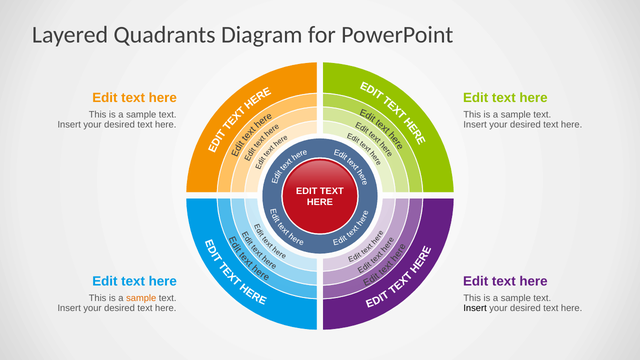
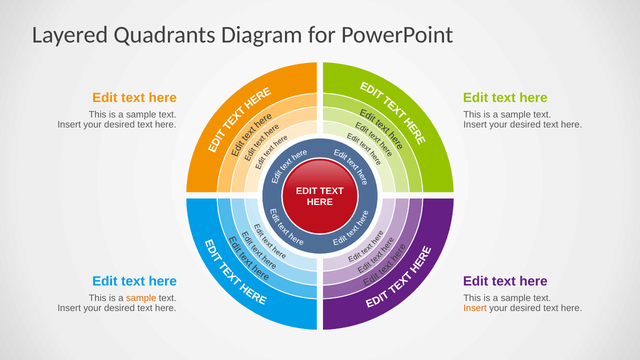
Insert at (475, 308) colour: black -> orange
